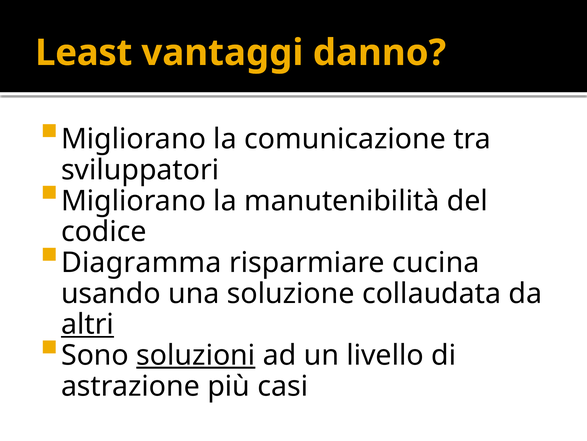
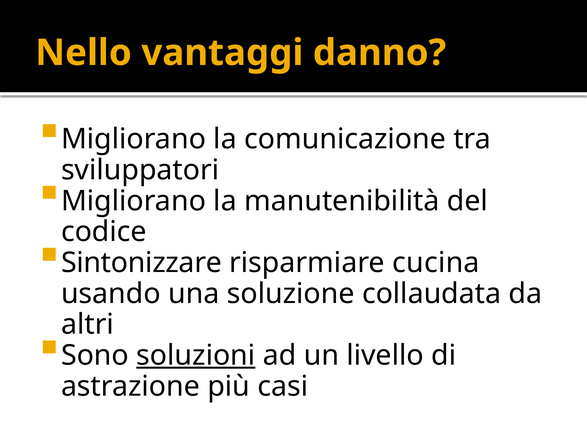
Least: Least -> Nello
Diagramma: Diagramma -> Sintonizzare
altri underline: present -> none
